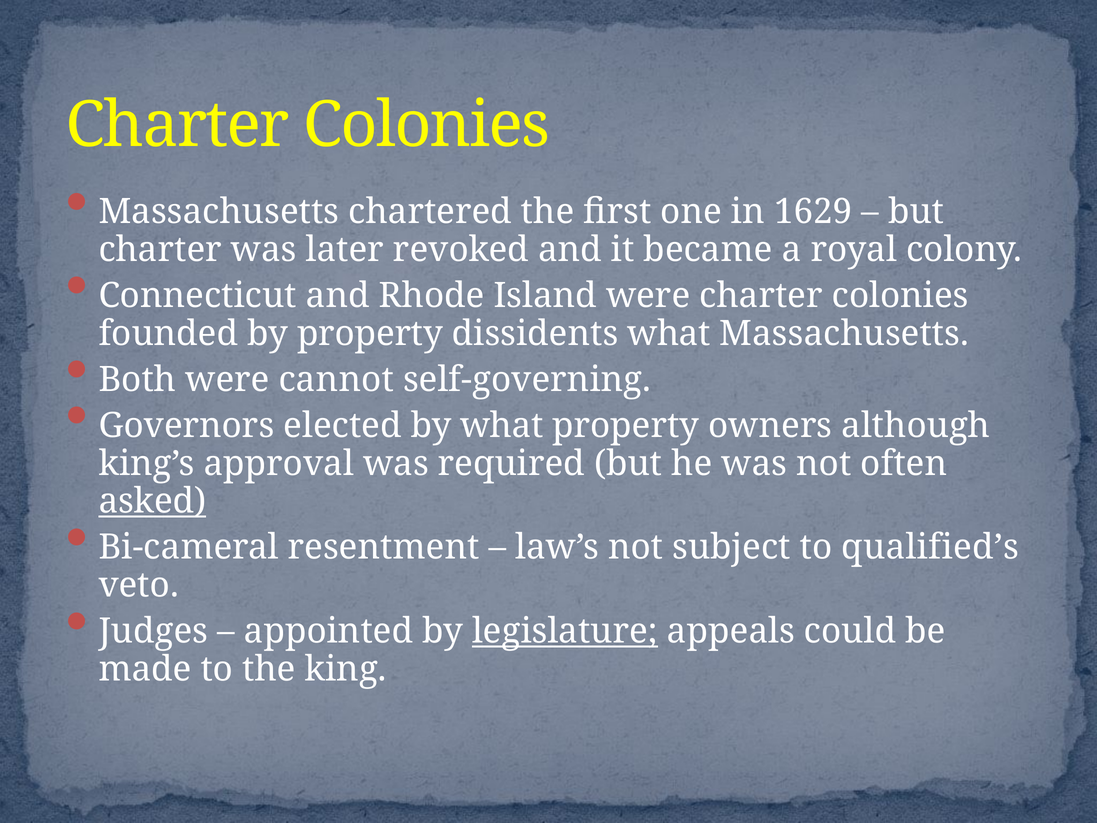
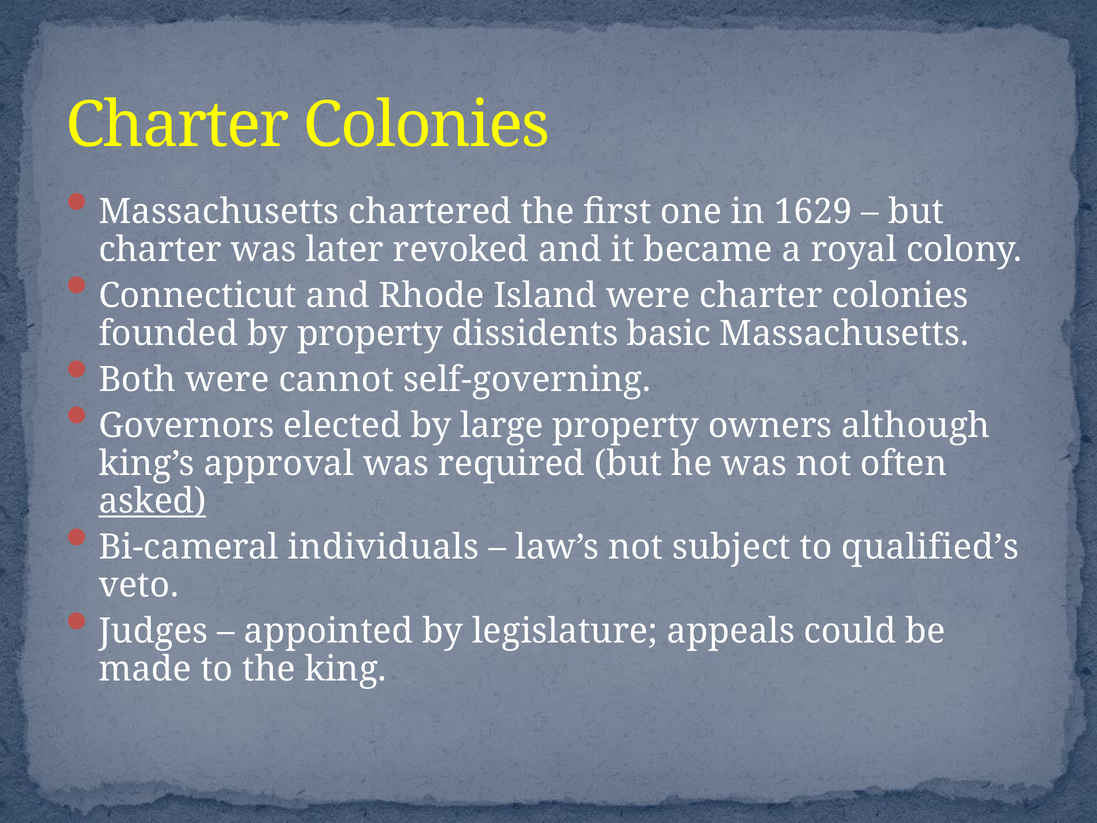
dissidents what: what -> basic
by what: what -> large
resentment: resentment -> individuals
legislature underline: present -> none
